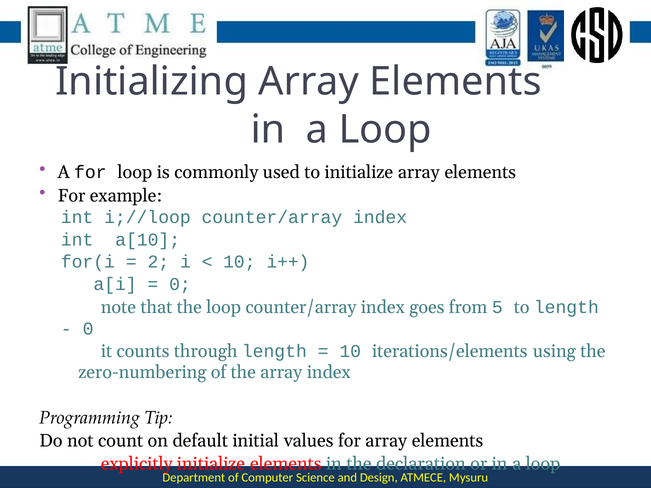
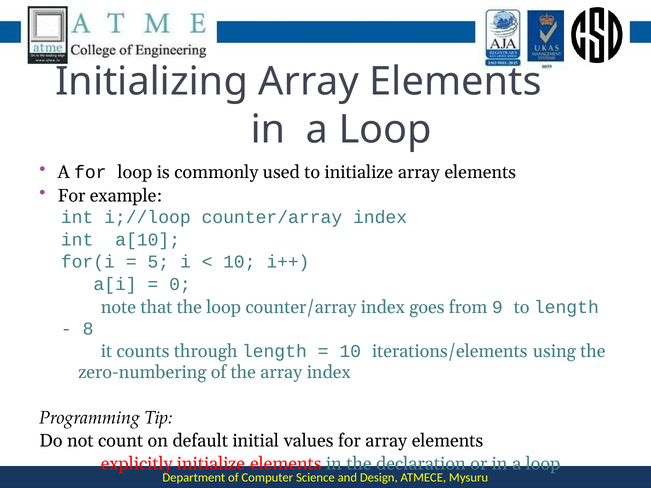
2: 2 -> 5
5: 5 -> 9
0 at (88, 329): 0 -> 8
